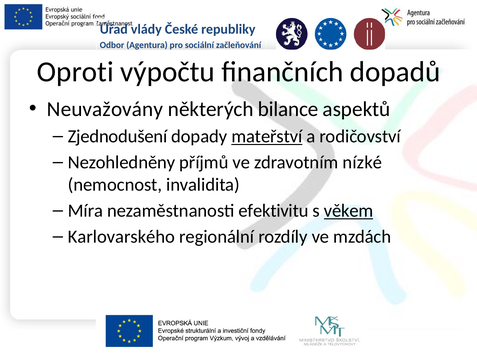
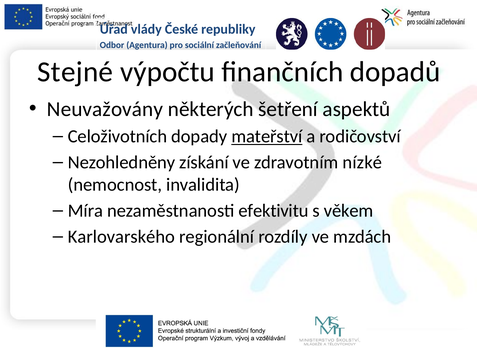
Oproti: Oproti -> Stejné
bilance: bilance -> šetření
Zjednodušení: Zjednodušení -> Celoživotních
příjmů: příjmů -> získání
věkem underline: present -> none
